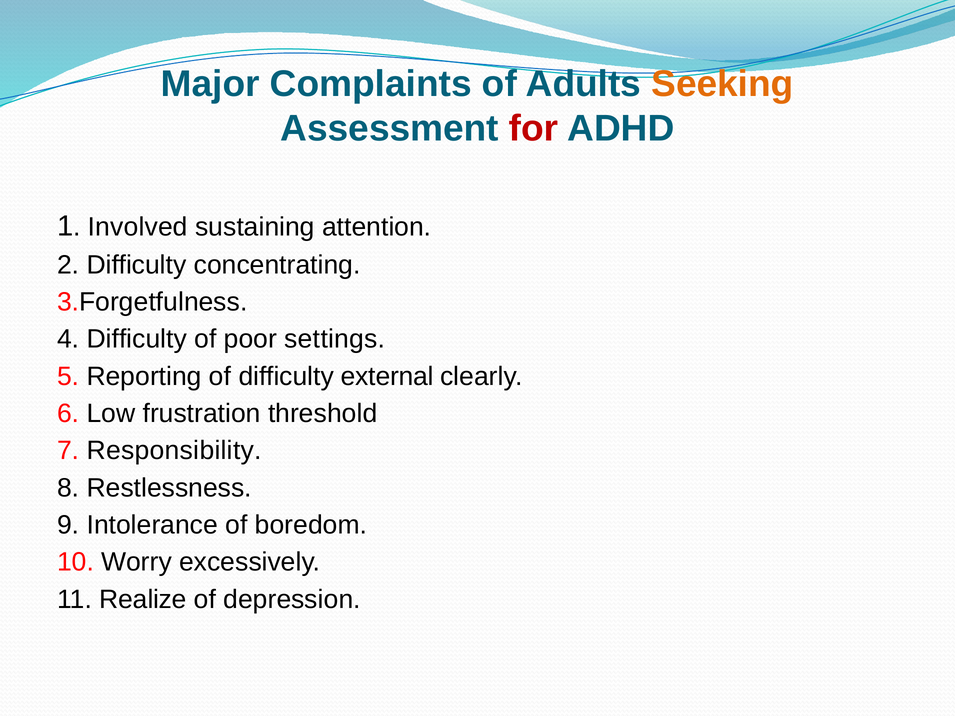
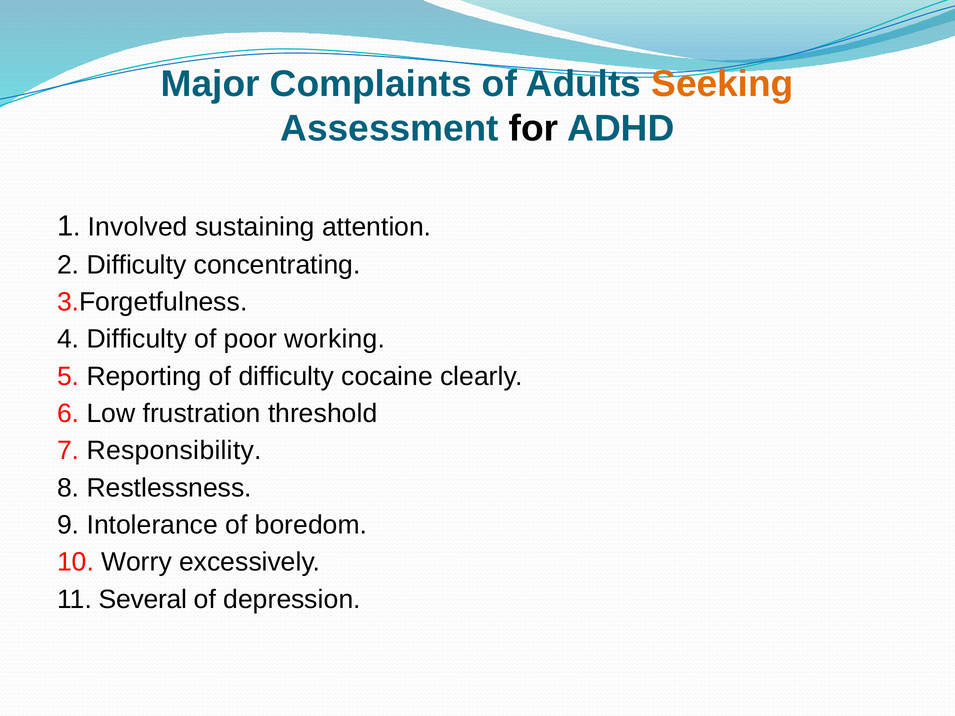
for colour: red -> black
settings: settings -> working
external: external -> cocaine
Realize: Realize -> Several
